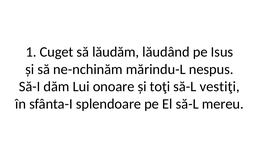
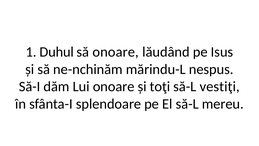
Cuget: Cuget -> Duhul
să lăudăm: lăudăm -> onoare
